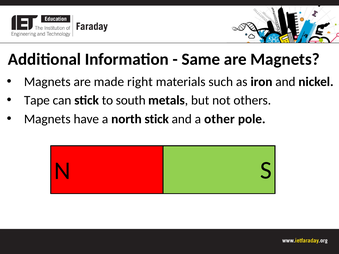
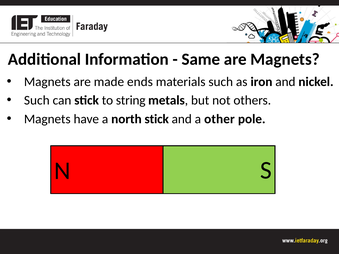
right: right -> ends
Tape at (37, 100): Tape -> Such
south: south -> string
